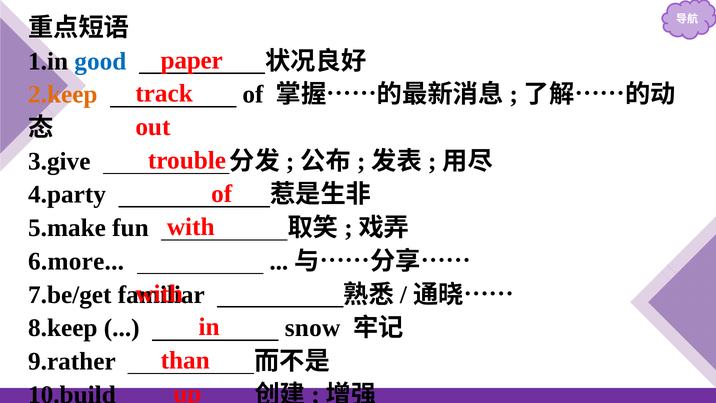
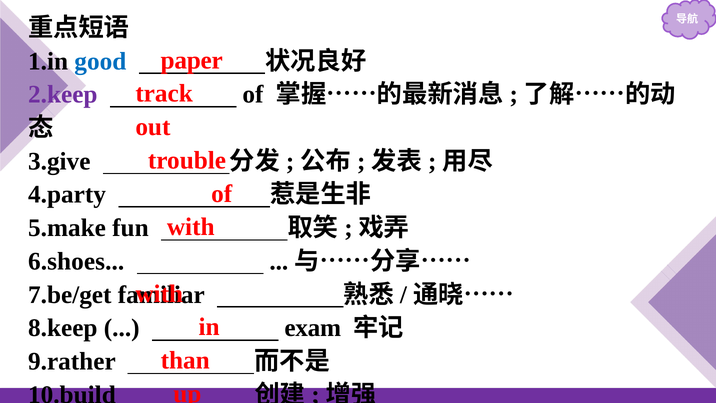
2.keep colour: orange -> purple
6.more: 6.more -> 6.shoes
snow: snow -> exam
